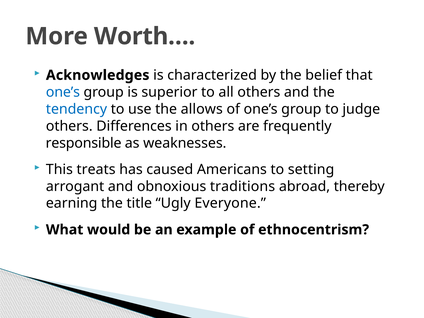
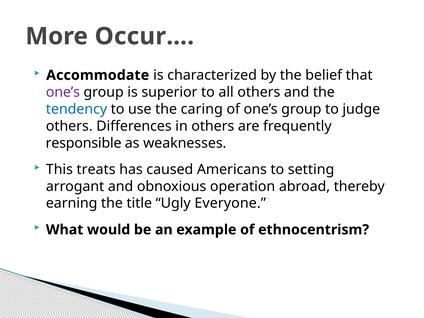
Worth…: Worth… -> Occur…
Acknowledges: Acknowledges -> Accommodate
one’s at (63, 92) colour: blue -> purple
allows: allows -> caring
traditions: traditions -> operation
